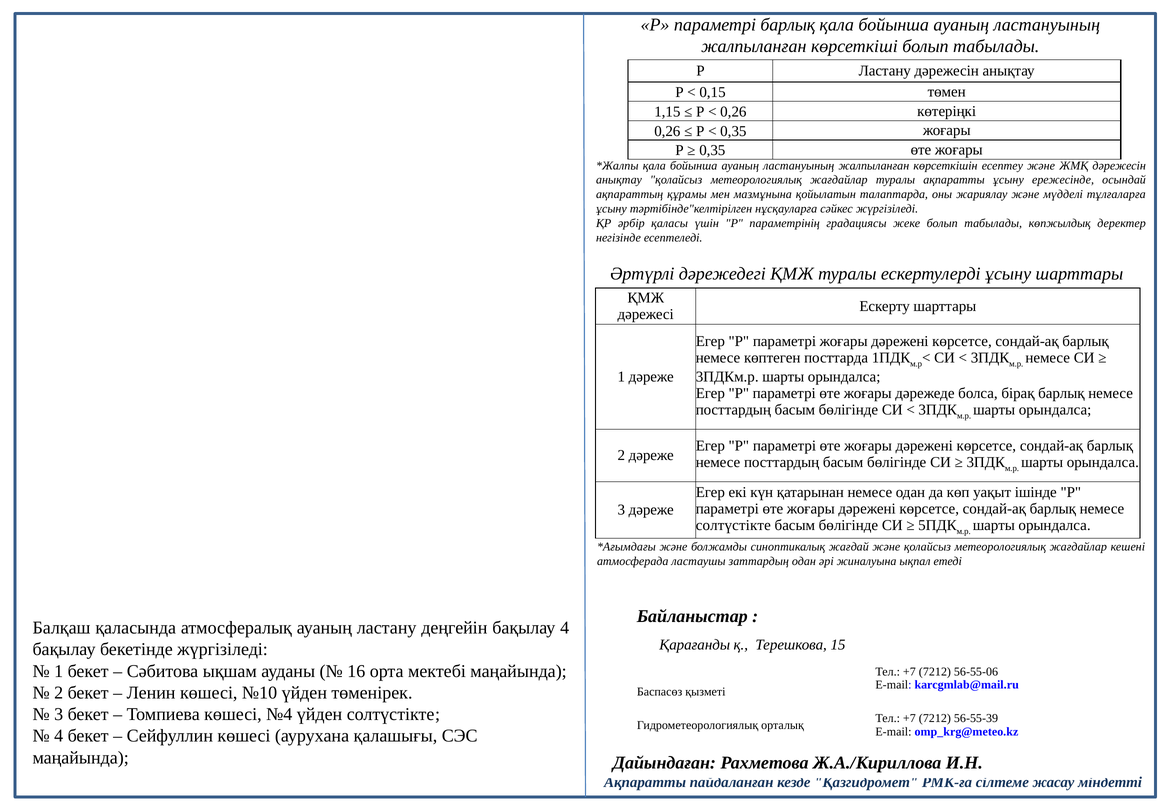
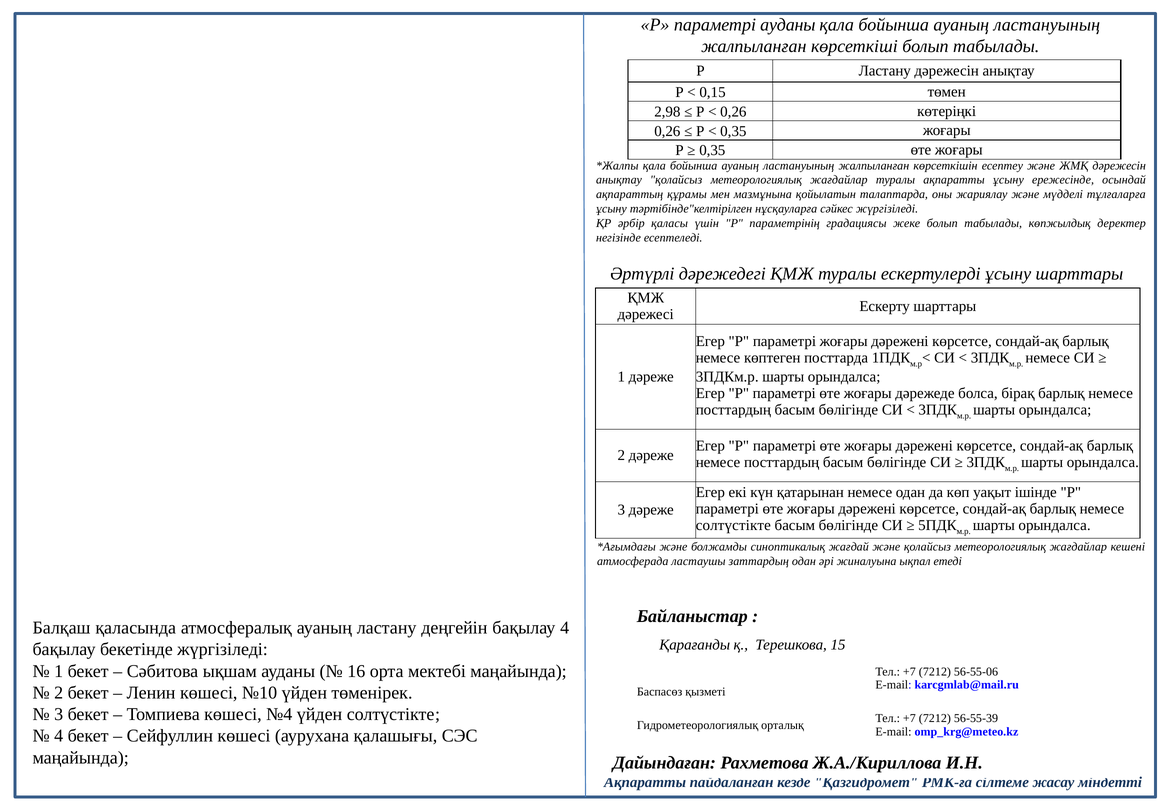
параметрі барлық: барлық -> ауданы
1,15: 1,15 -> 2,98
